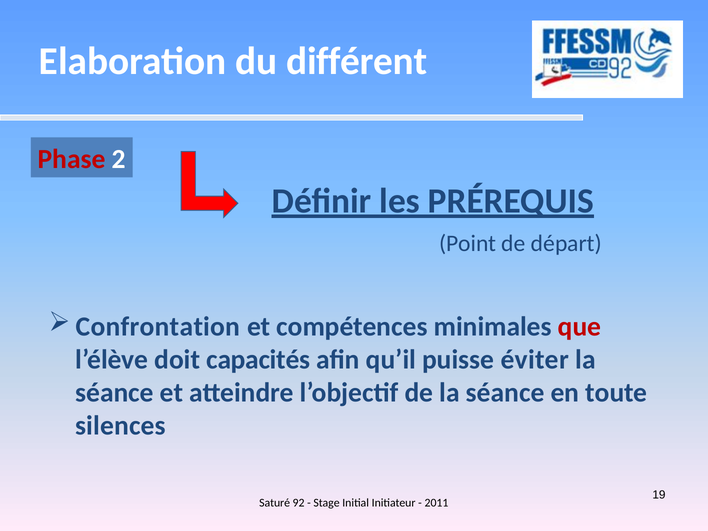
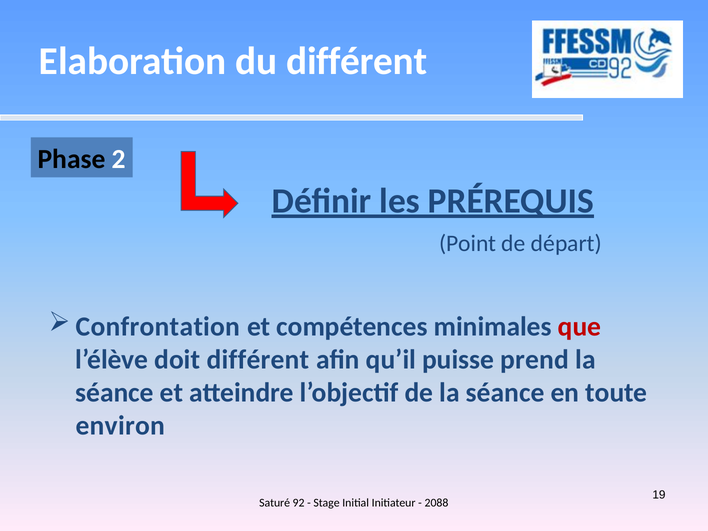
Phase colour: red -> black
doit capacités: capacités -> différent
éviter: éviter -> prend
silences: silences -> environ
2011: 2011 -> 2088
